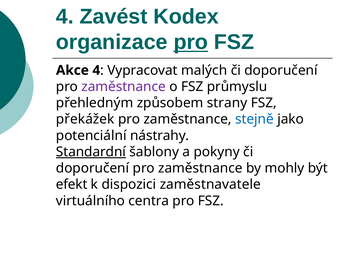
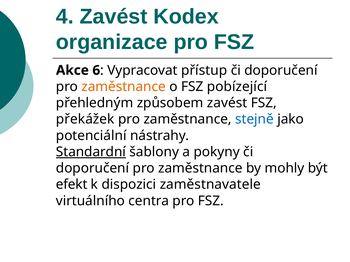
pro at (191, 42) underline: present -> none
Akce 4: 4 -> 6
malých: malých -> přístup
zaměstnance at (124, 87) colour: purple -> orange
průmyslu: průmyslu -> pobízející
způsobem strany: strany -> zavést
